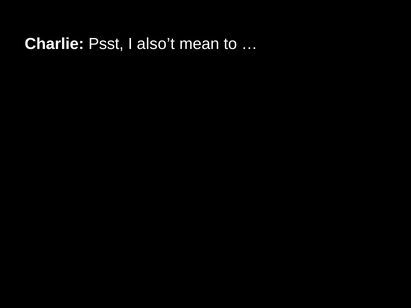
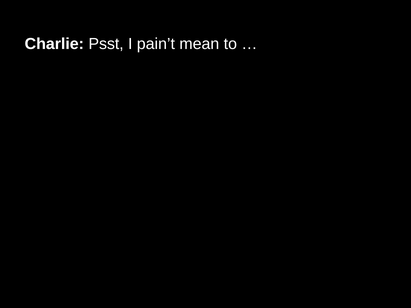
also’t: also’t -> pain’t
